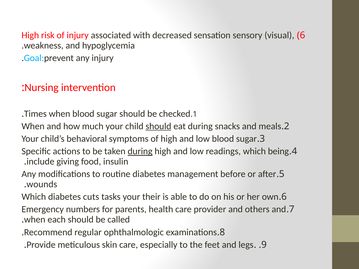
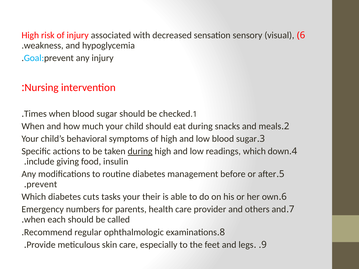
should at (158, 126) underline: present -> none
being: being -> down
wounds: wounds -> prevent
